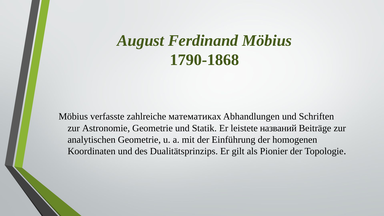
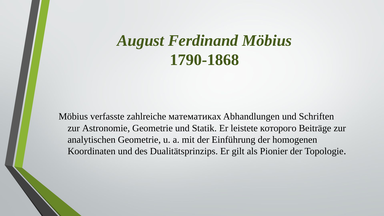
названий: названий -> которого
